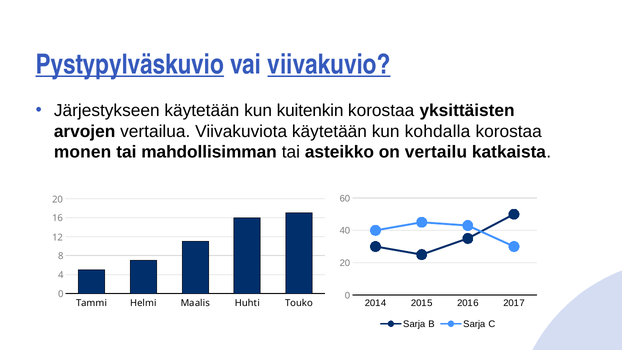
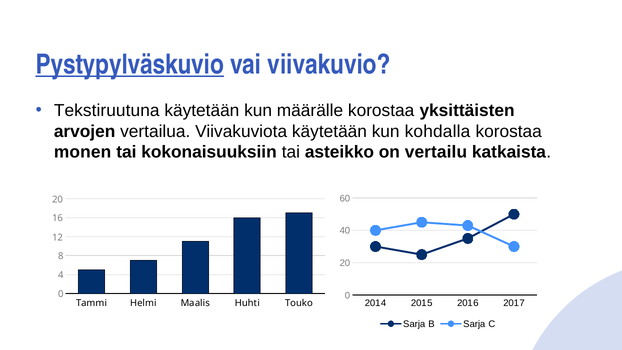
viivakuvio underline: present -> none
Järjestykseen: Järjestykseen -> Tekstiruutuna
kuitenkin: kuitenkin -> määrälle
mahdollisimman: mahdollisimman -> kokonaisuuksiin
